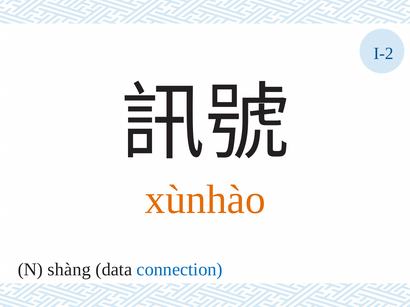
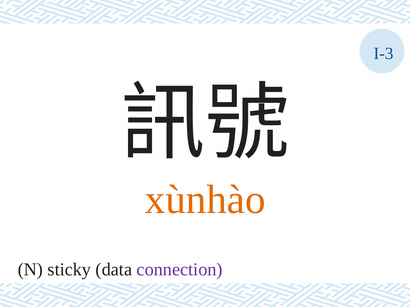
I-2: I-2 -> I-3
shàng: shàng -> sticky
connection colour: blue -> purple
